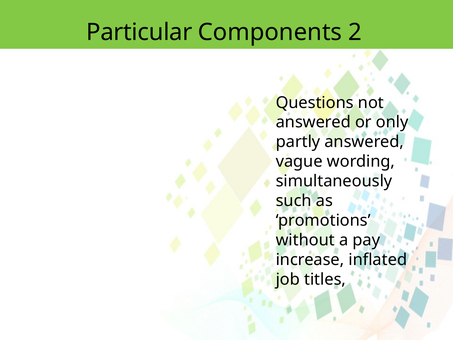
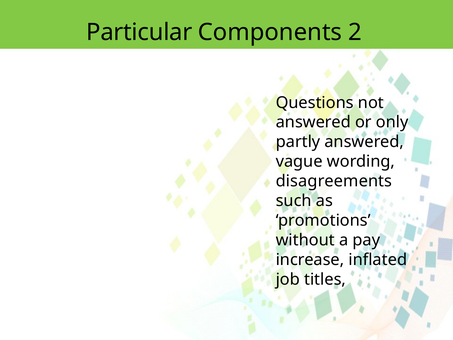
simultaneously: simultaneously -> disagreements
